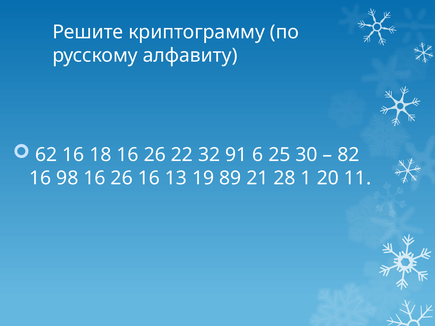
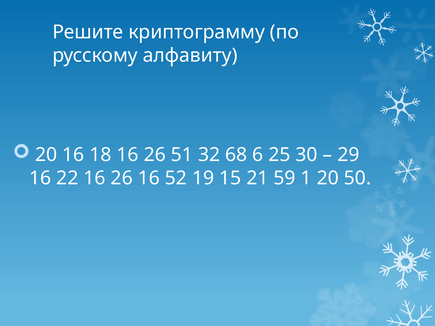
62 at (46, 155): 62 -> 20
22: 22 -> 51
91: 91 -> 68
82: 82 -> 29
98: 98 -> 22
13: 13 -> 52
89: 89 -> 15
28: 28 -> 59
11: 11 -> 50
